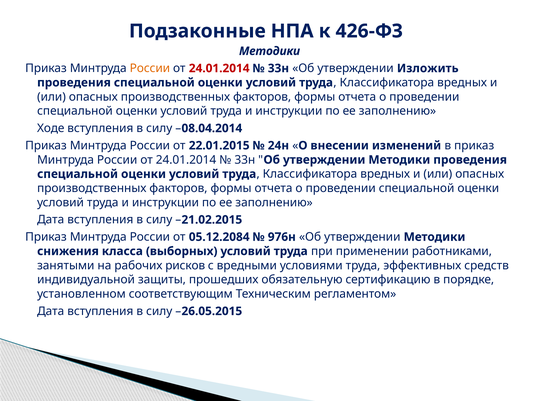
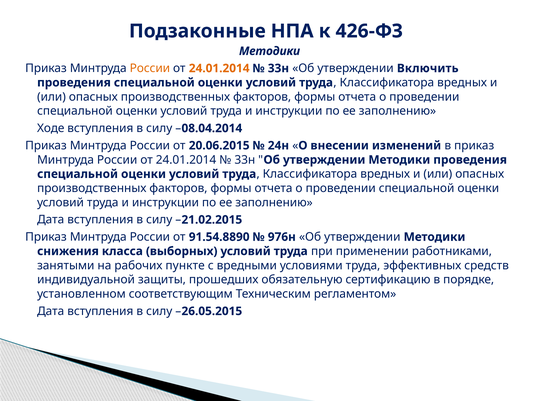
24.01.2014 at (219, 68) colour: red -> orange
Изложить: Изложить -> Включить
22.01.2015: 22.01.2015 -> 20.06.2015
05.12.2084: 05.12.2084 -> 91.54.8890
рисков: рисков -> пункте
